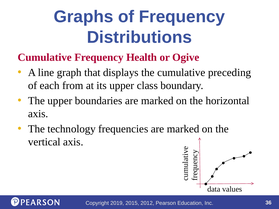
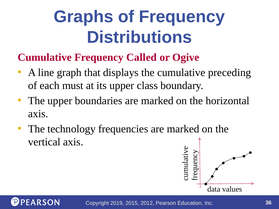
Health: Health -> Called
from: from -> must
